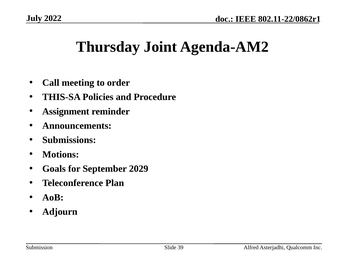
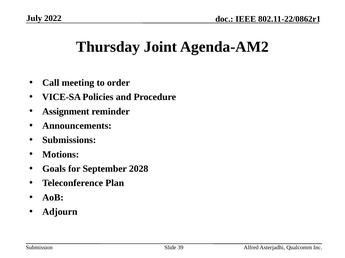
THIS-SA: THIS-SA -> VICE-SA
2029: 2029 -> 2028
